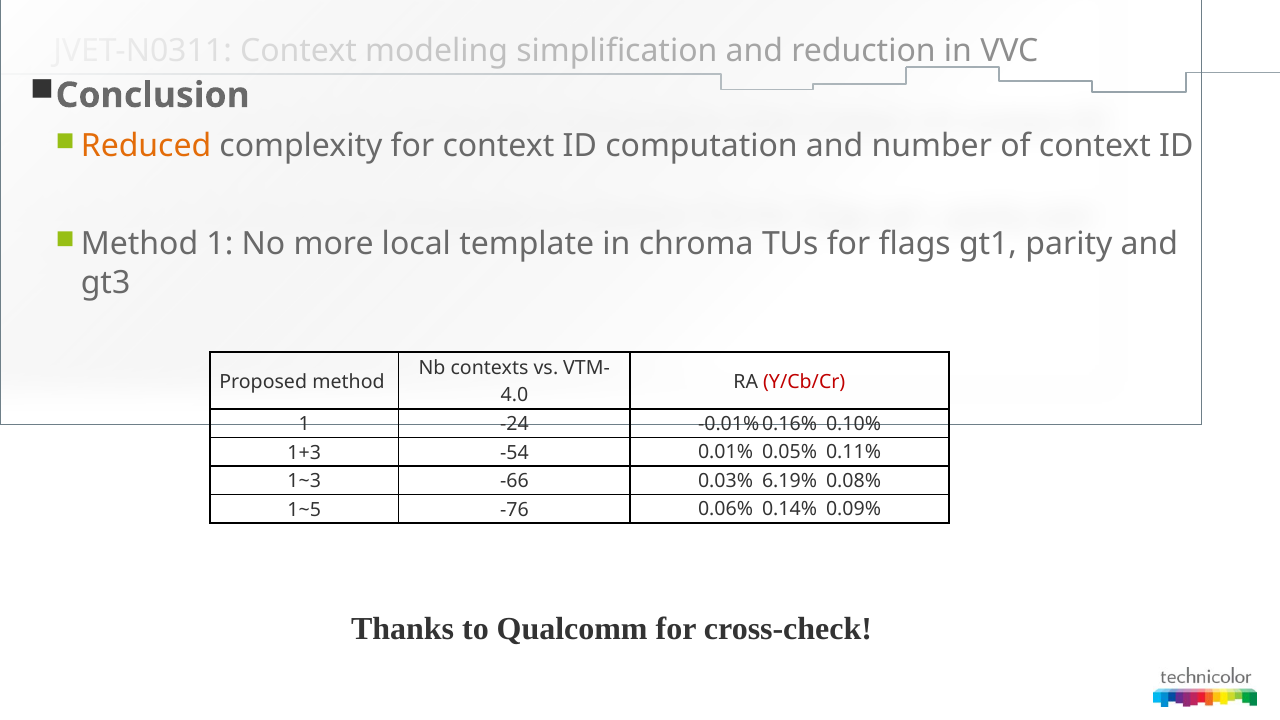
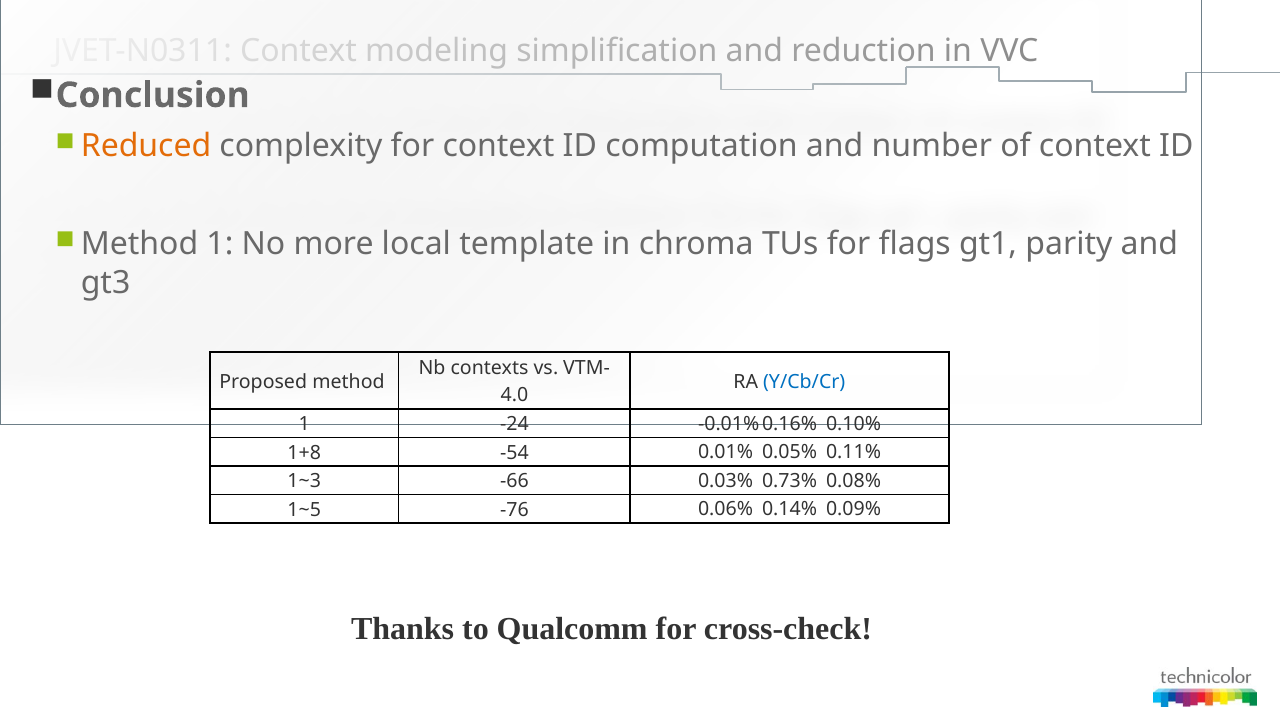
Y/Cb/Cr colour: red -> blue
1+3: 1+3 -> 1+8
6.19%: 6.19% -> 0.73%
